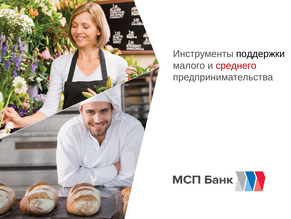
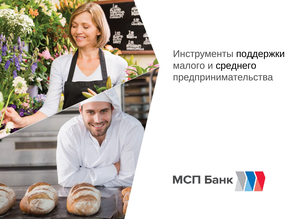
среднего colour: red -> black
